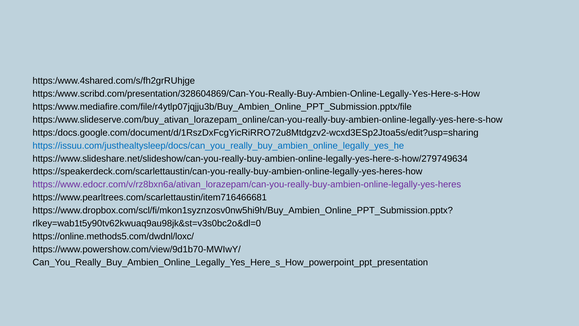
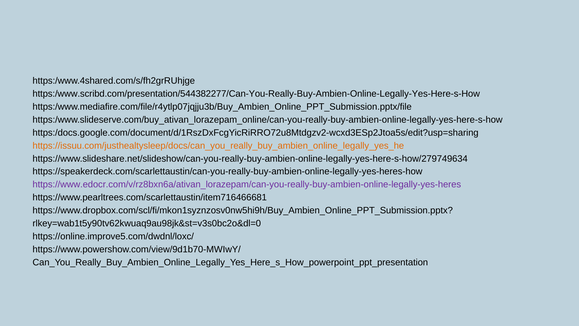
https:/www.scribd.com/presentation/328604869/Can-You-Really-Buy-Ambien-Online-Legally-Yes-Here-s-How: https:/www.scribd.com/presentation/328604869/Can-You-Really-Buy-Ambien-Online-Legally-Yes-Here-s-How -> https:/www.scribd.com/presentation/544382277/Can-You-Really-Buy-Ambien-Online-Legally-Yes-Here-s-How
https://issuu.com/justhealtysleep/docs/can_you_really_buy_ambien_online_legally_yes_he colour: blue -> orange
https://online.methods5.com/dwdnl/loxc/: https://online.methods5.com/dwdnl/loxc/ -> https://online.improve5.com/dwdnl/loxc/
